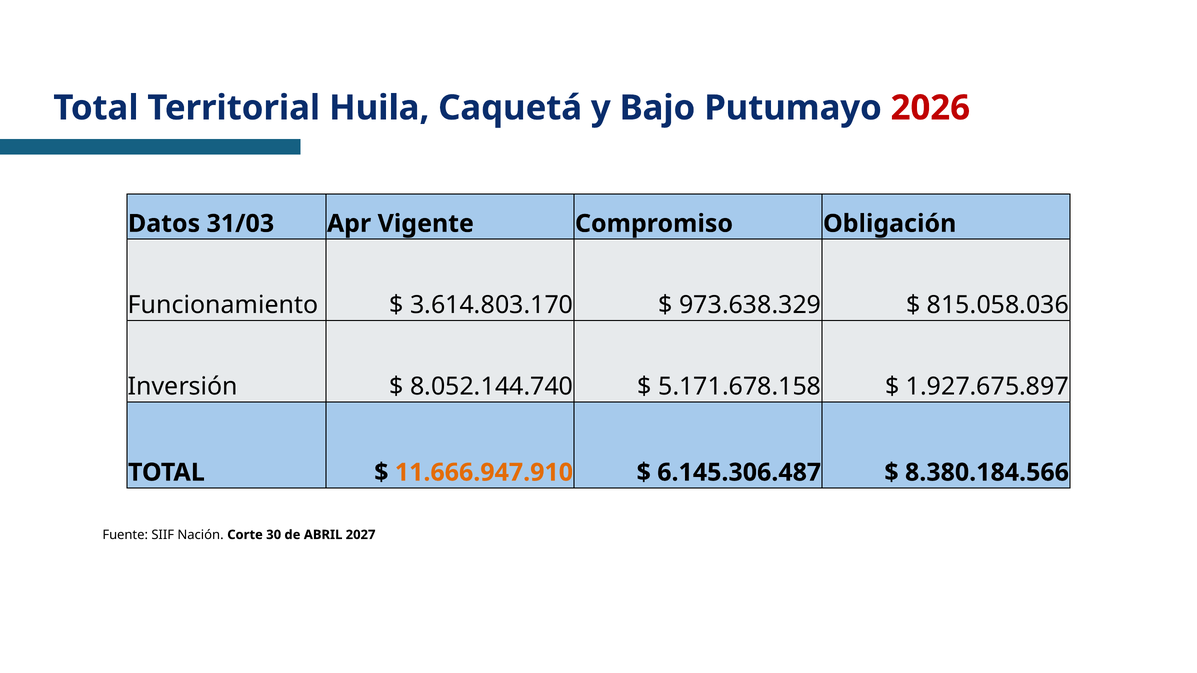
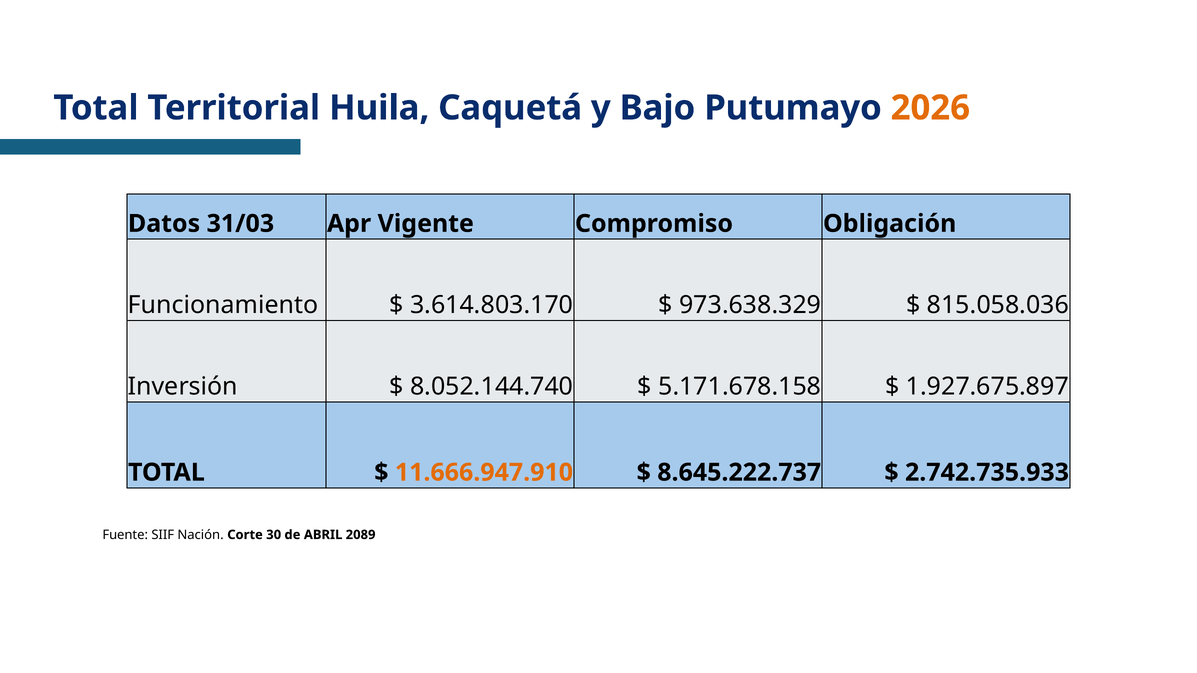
2026 colour: red -> orange
6.145.306.487: 6.145.306.487 -> 8.645.222.737
8.380.184.566: 8.380.184.566 -> 2.742.735.933
2027: 2027 -> 2089
